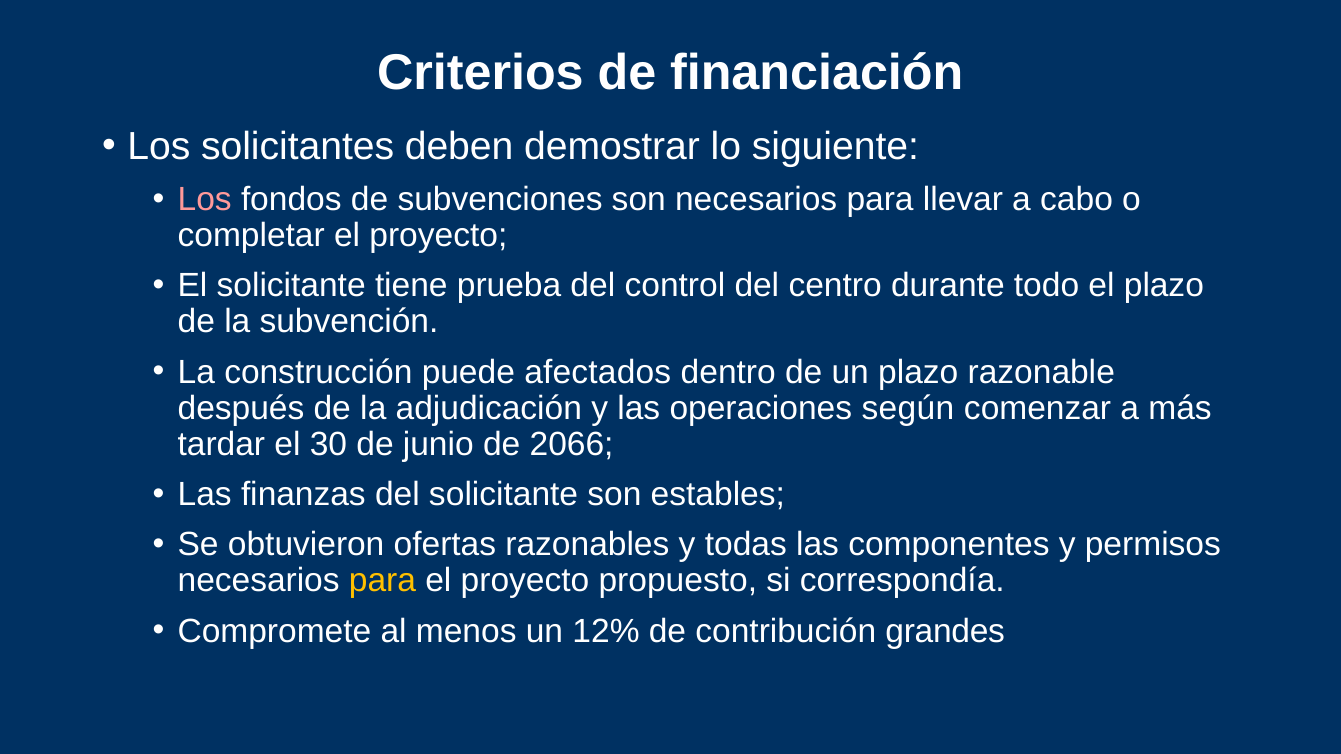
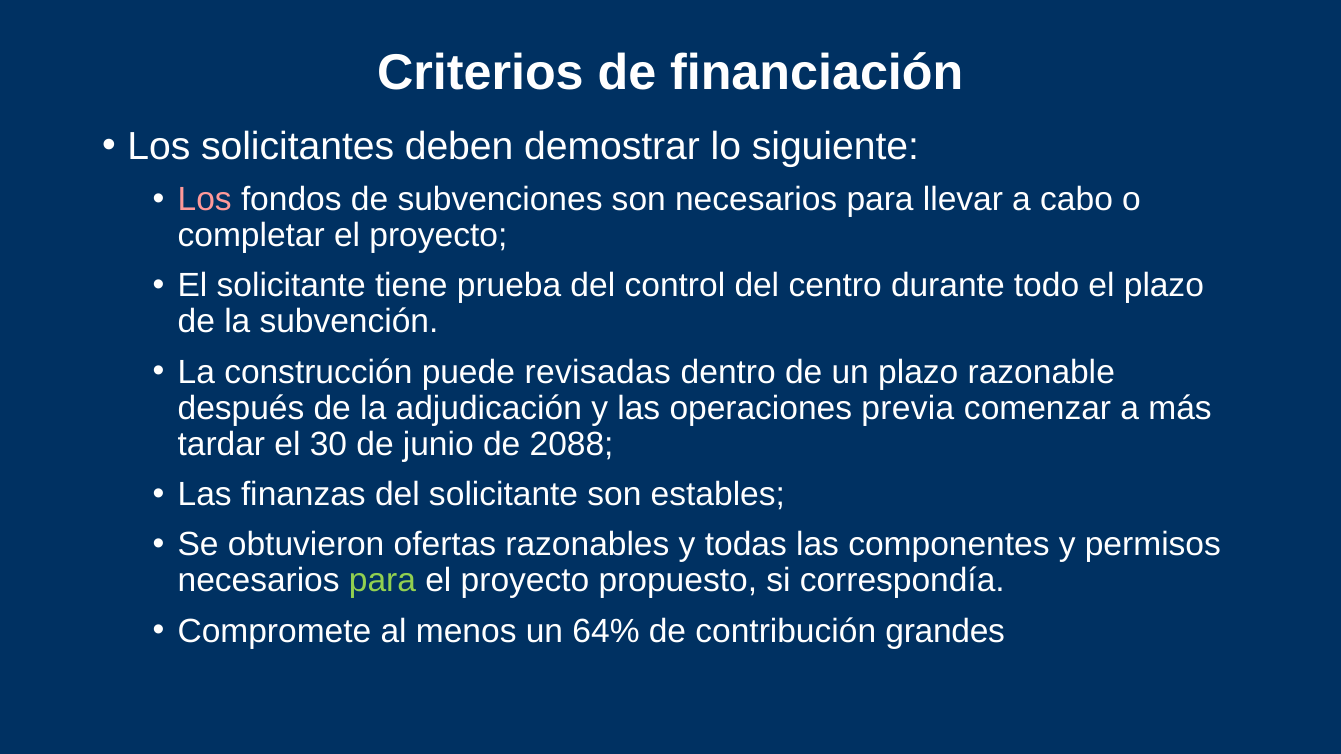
afectados: afectados -> revisadas
según: según -> previa
2066: 2066 -> 2088
para at (382, 581) colour: yellow -> light green
12%: 12% -> 64%
